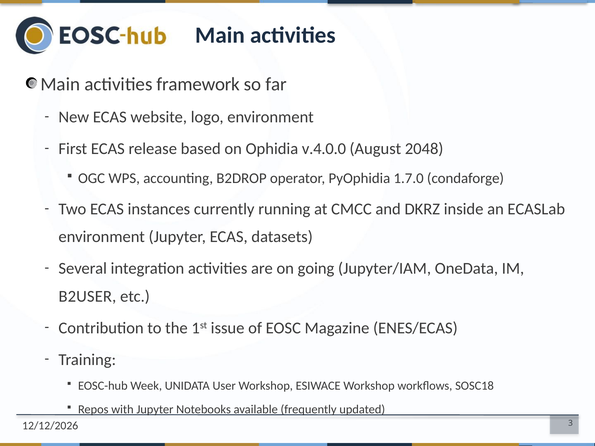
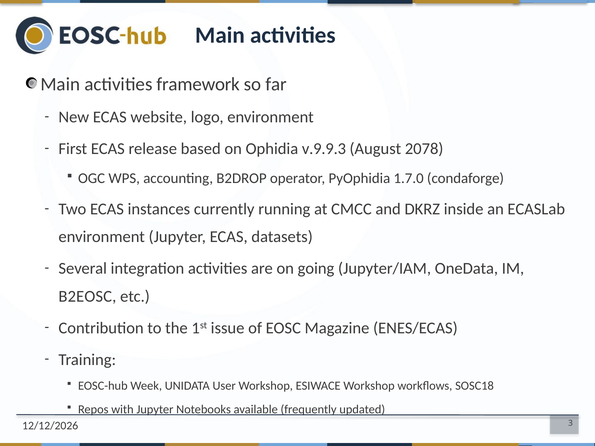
v.4.0.0: v.4.0.0 -> v.9.9.3
2048: 2048 -> 2078
B2USER: B2USER -> B2EOSC
